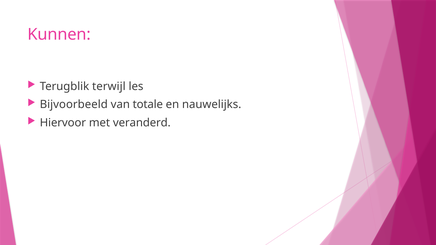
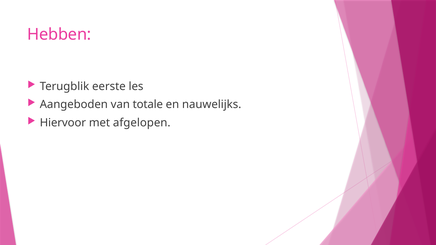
Kunnen: Kunnen -> Hebben
terwijl: terwijl -> eerste
Bijvoorbeeld: Bijvoorbeeld -> Aangeboden
veranderd: veranderd -> afgelopen
